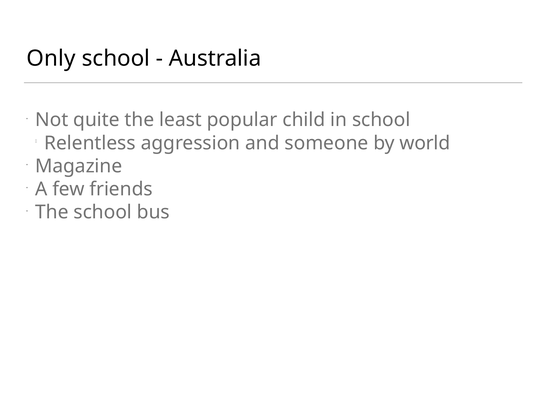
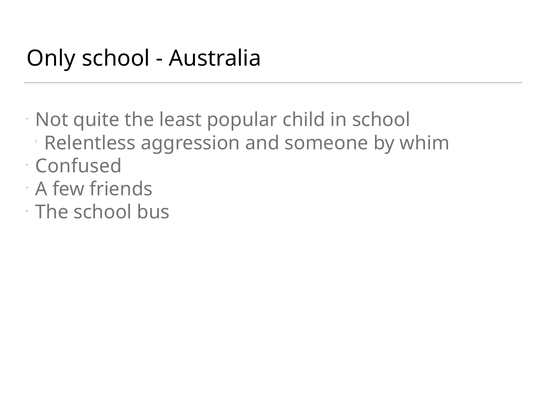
world: world -> whim
Magazine: Magazine -> Confused
